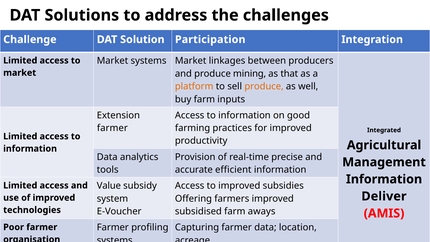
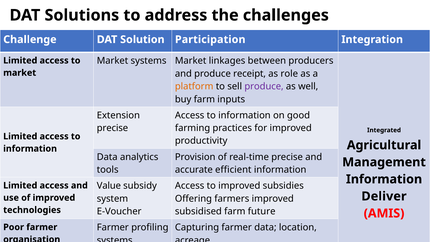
mining: mining -> receipt
that: that -> role
produce at (264, 86) colour: orange -> purple
farmer at (112, 128): farmer -> precise
aways: aways -> future
